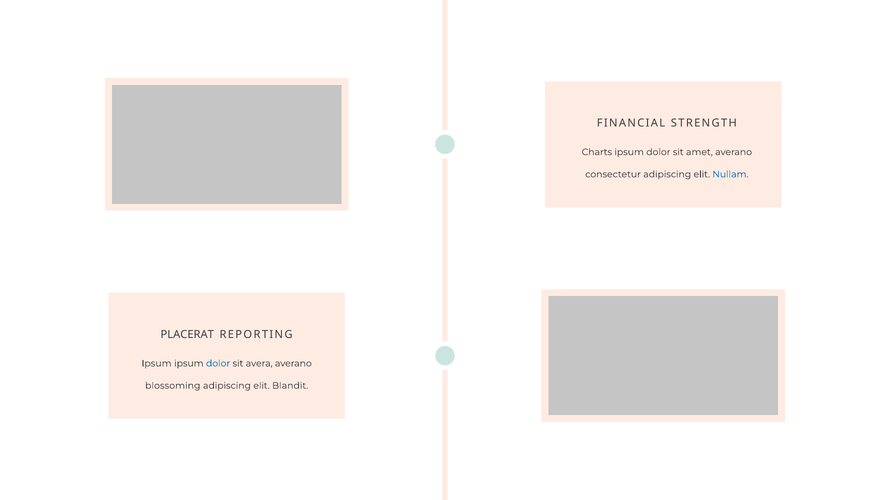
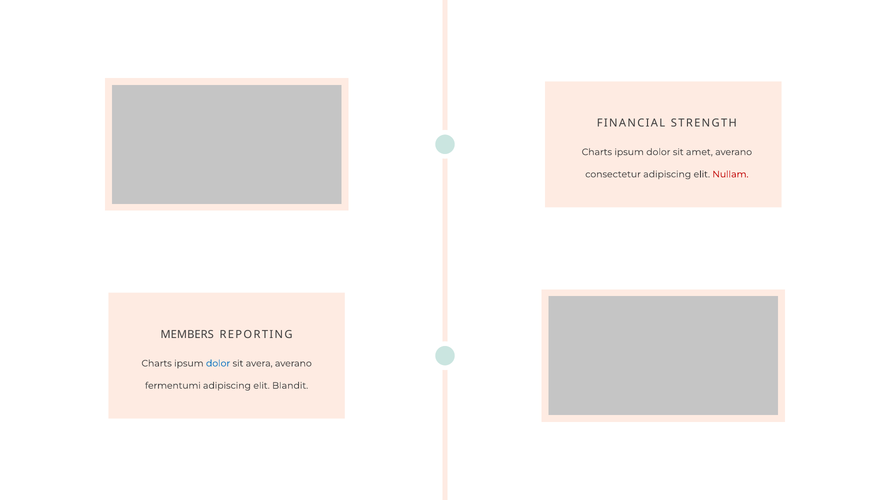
Nullam colour: blue -> red
PLACERAT: PLACERAT -> MEMBERS
Ipsum at (157, 364): Ipsum -> Charts
blossoming: blossoming -> fermentumi
